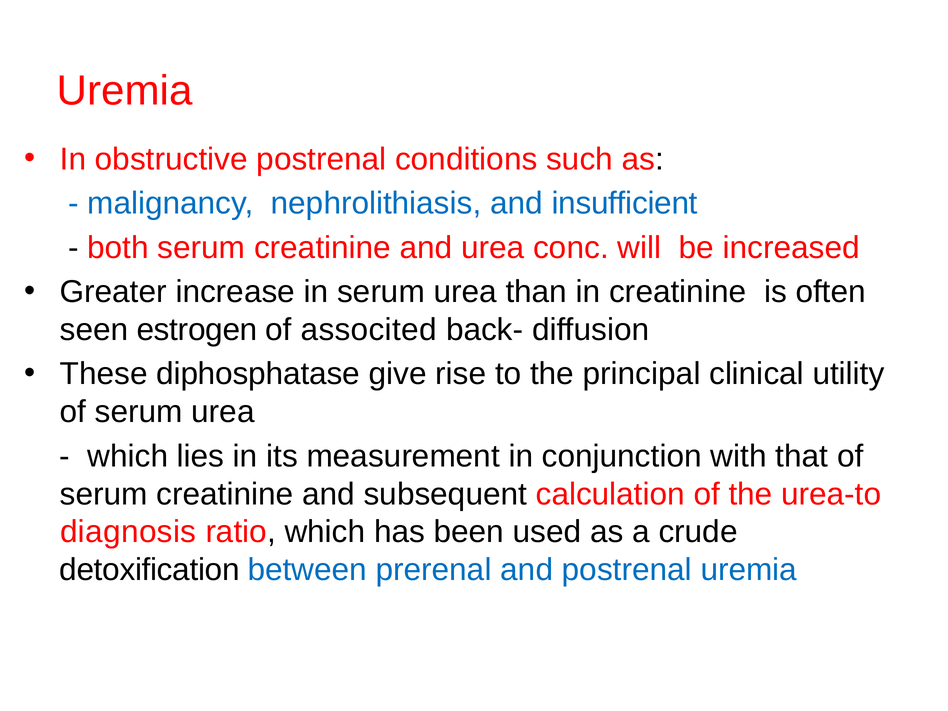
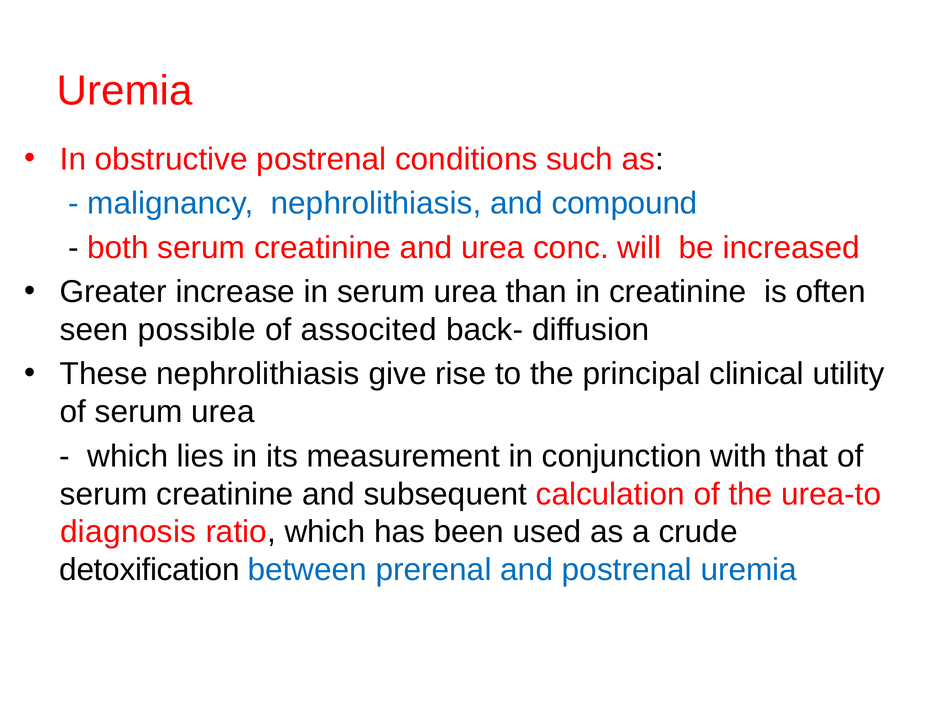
insufficient: insufficient -> compound
estrogen: estrogen -> possible
These diphosphatase: diphosphatase -> nephrolithiasis
